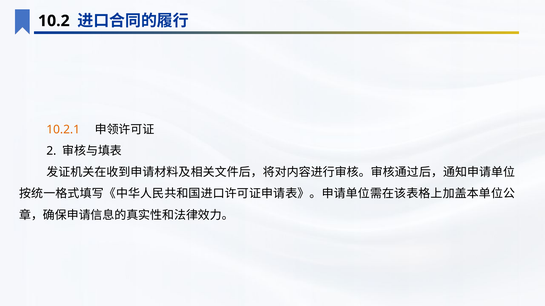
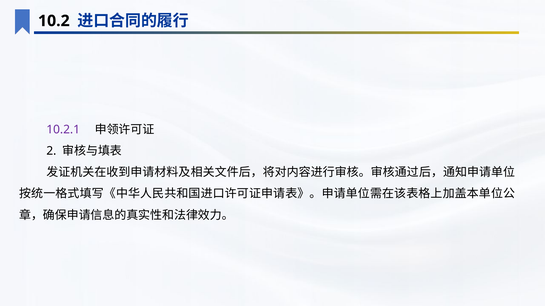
10.2.1 colour: orange -> purple
